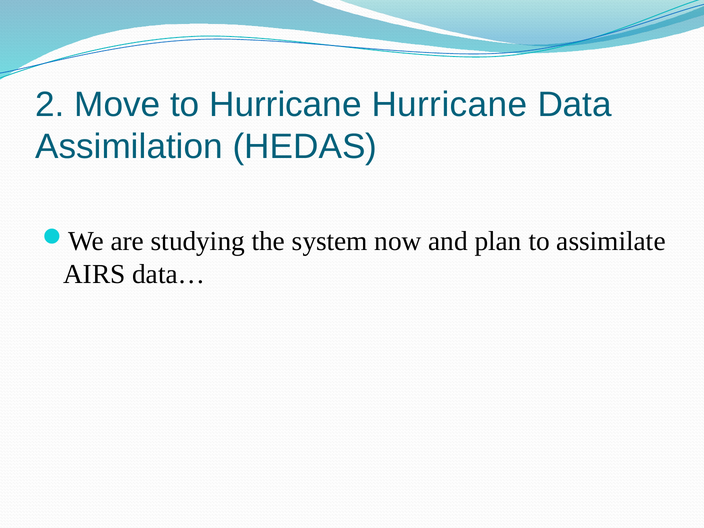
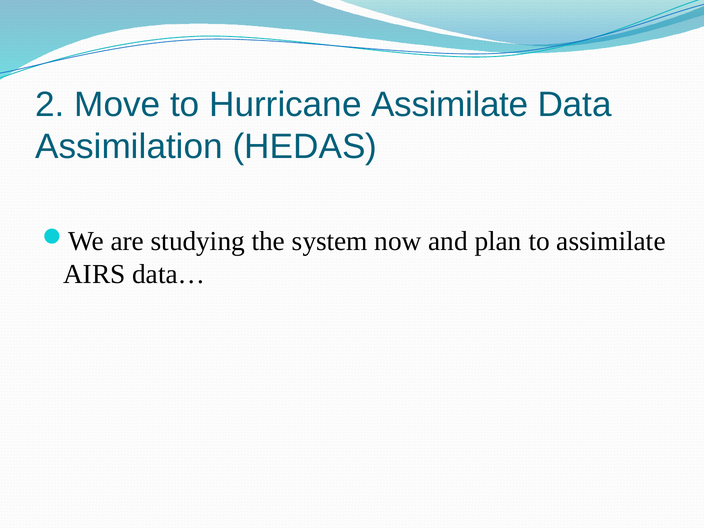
Hurricane Hurricane: Hurricane -> Assimilate
